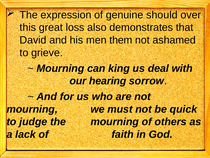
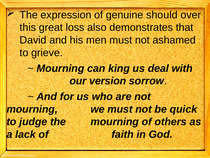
men them: them -> must
hearing: hearing -> version
